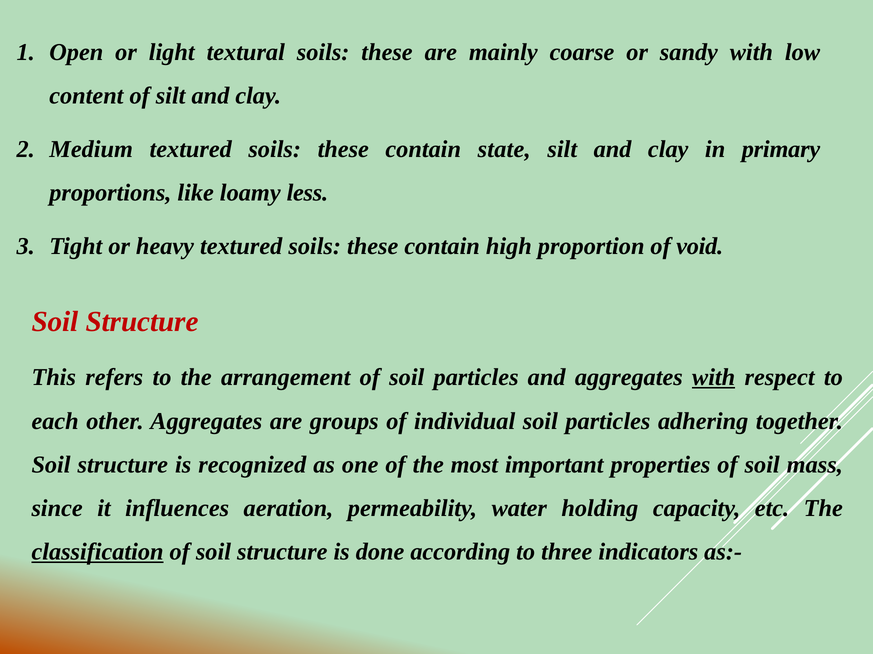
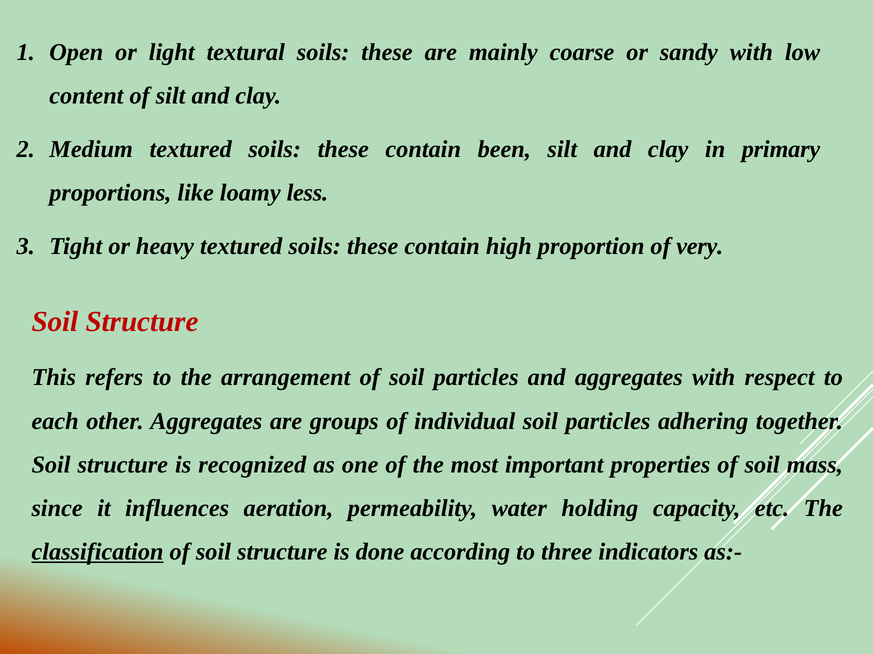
state: state -> been
void: void -> very
with at (714, 378) underline: present -> none
